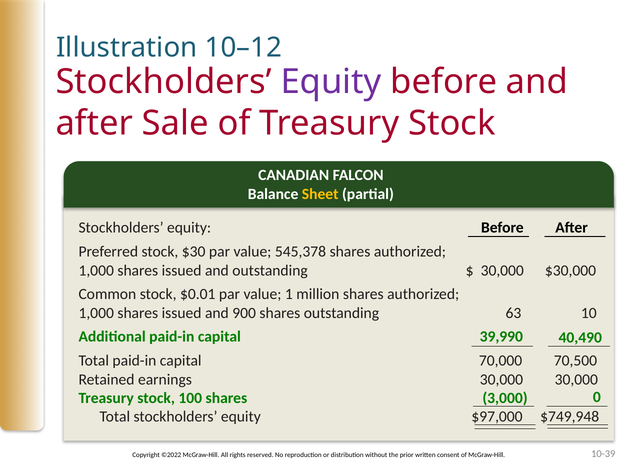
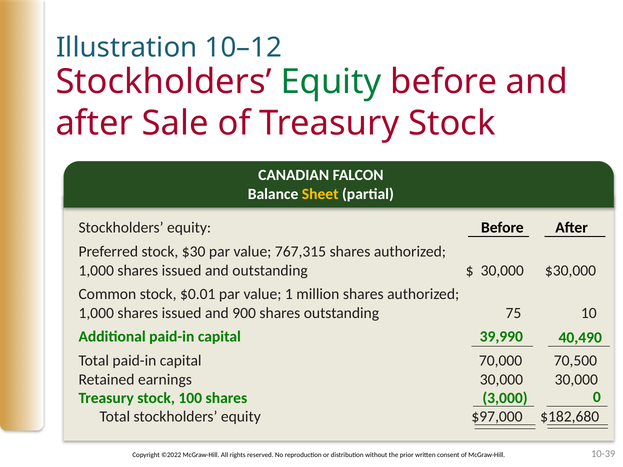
Equity at (331, 82) colour: purple -> green
545,378: 545,378 -> 767,315
63: 63 -> 75
$749,948: $749,948 -> $182,680
